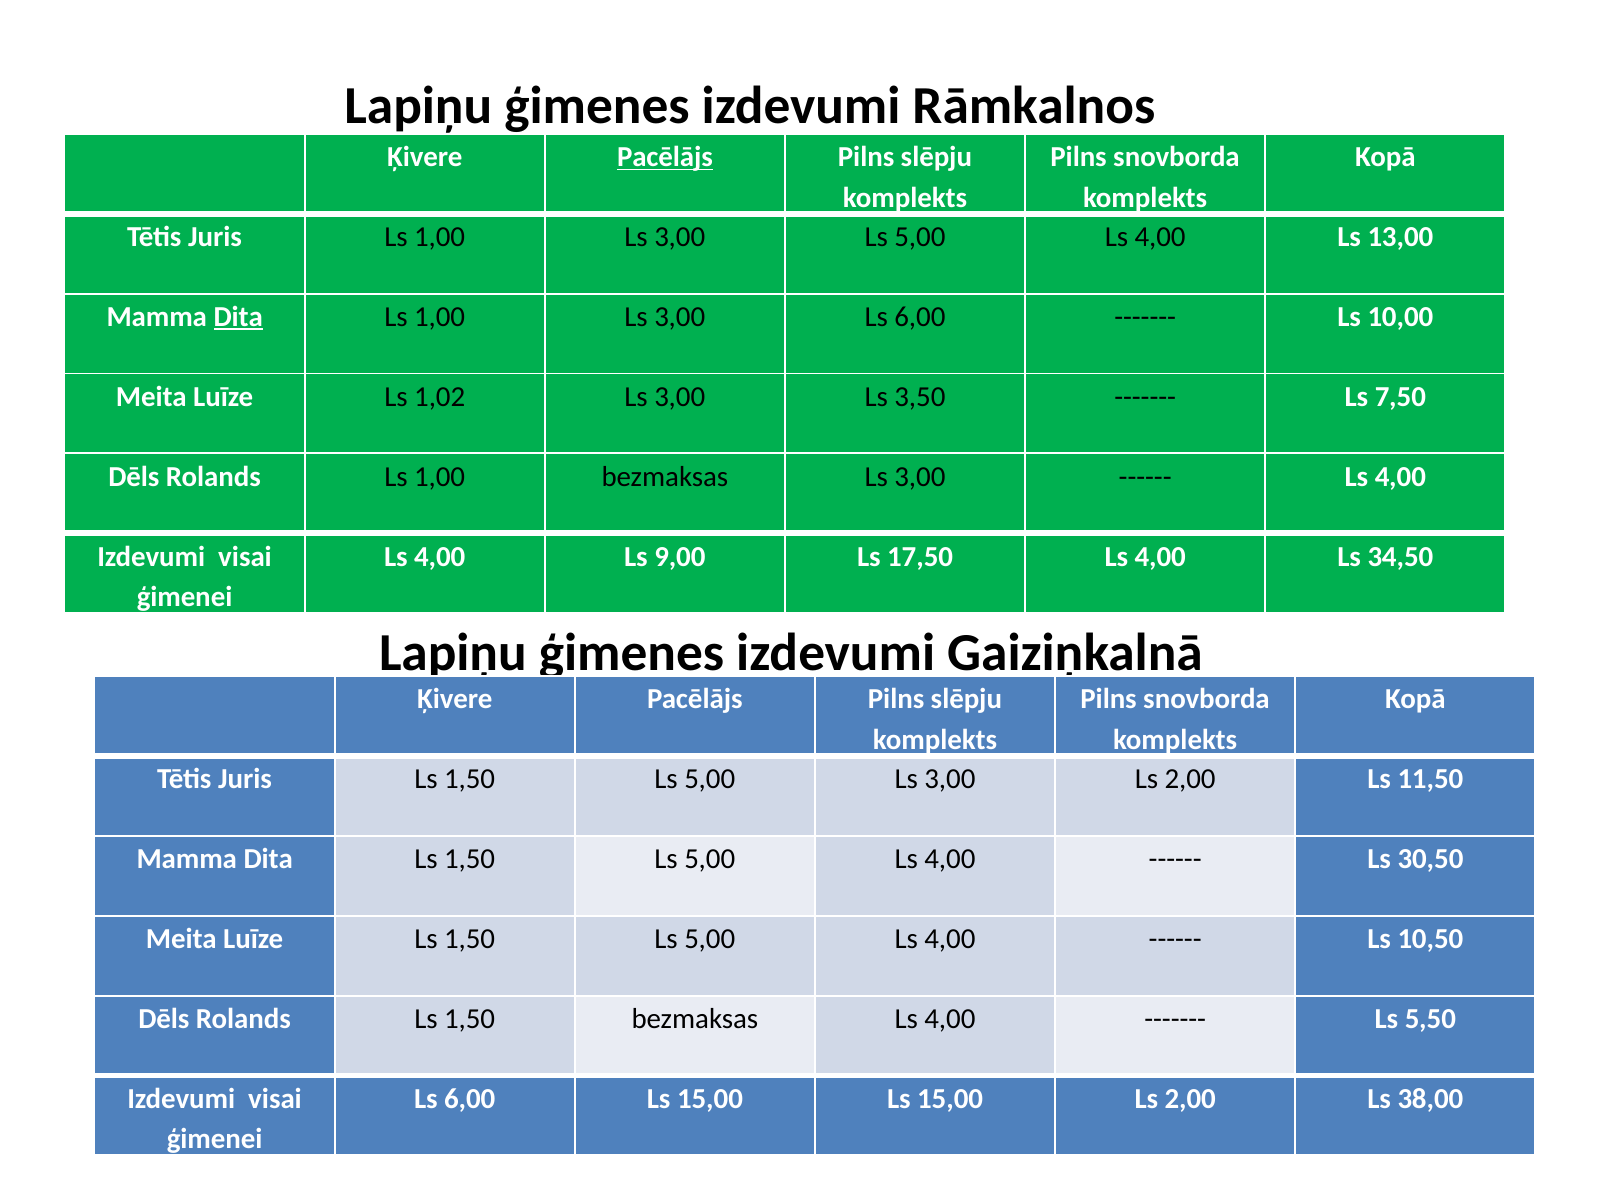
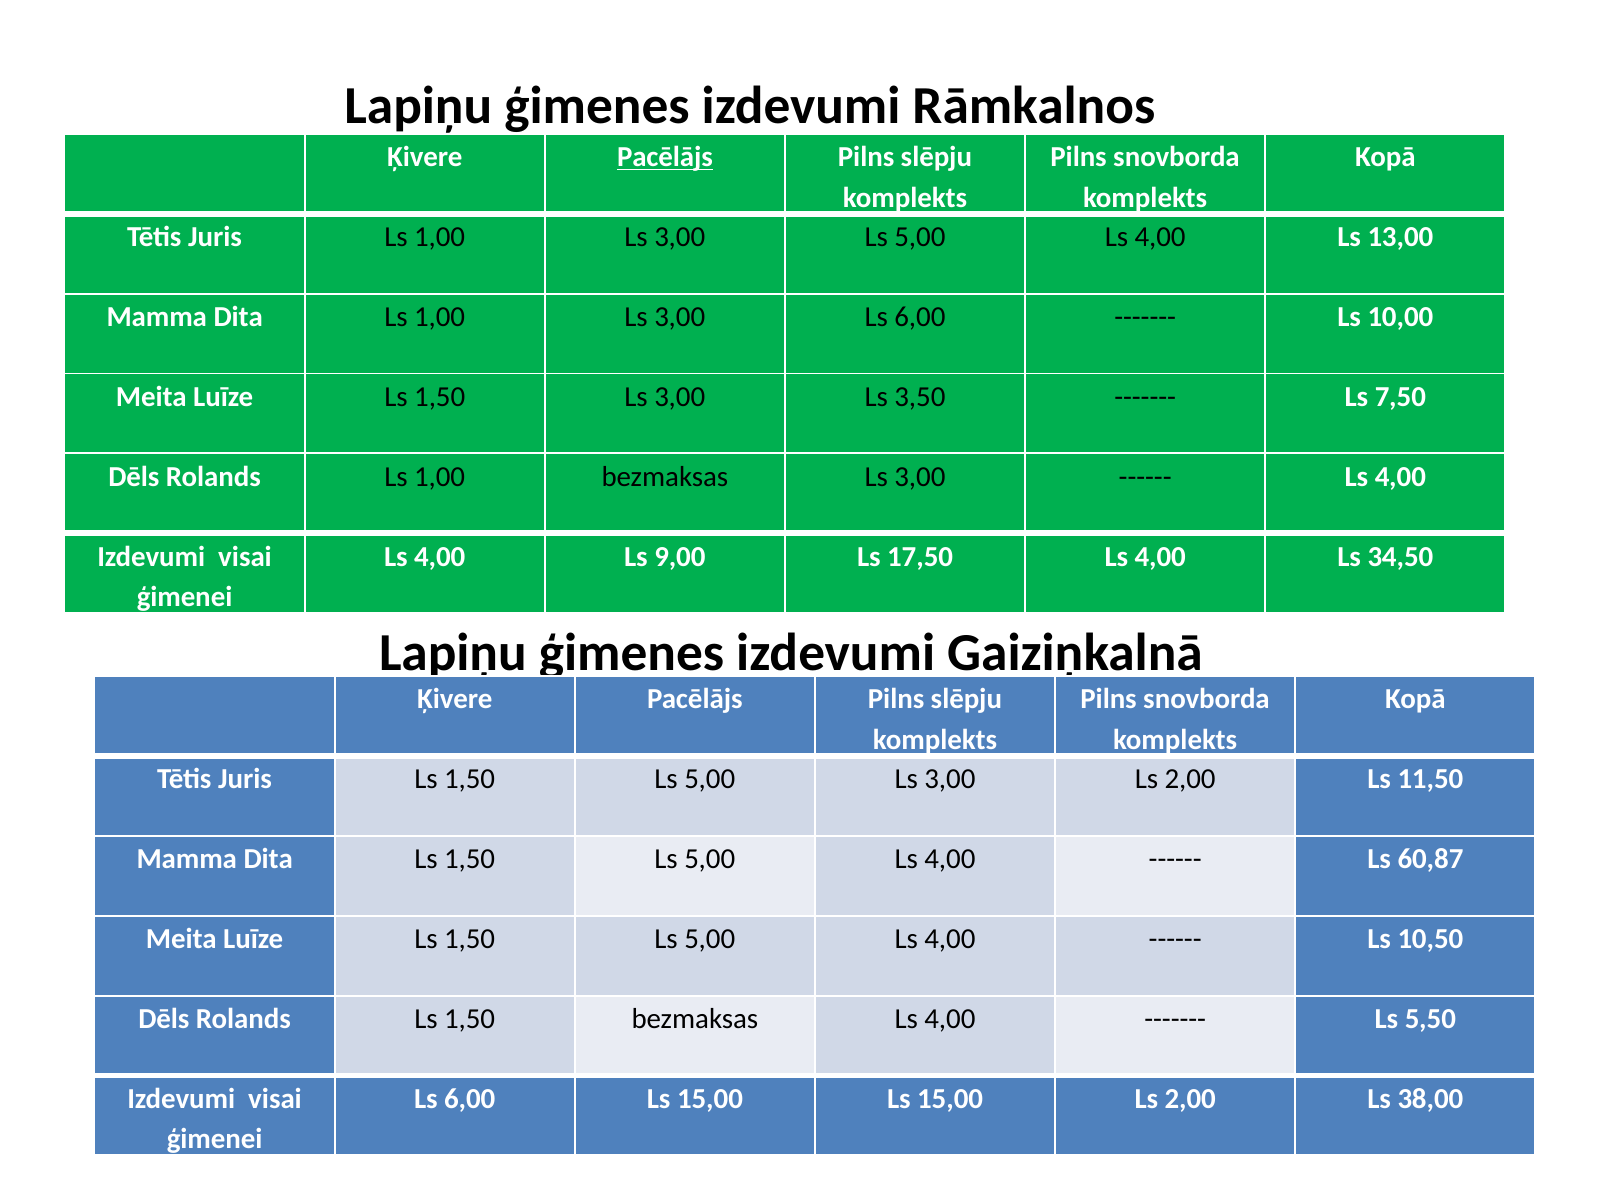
Dita at (238, 317) underline: present -> none
1,02 at (440, 397): 1,02 -> 1,50
30,50: 30,50 -> 60,87
